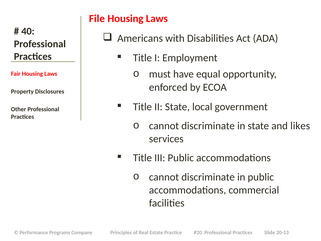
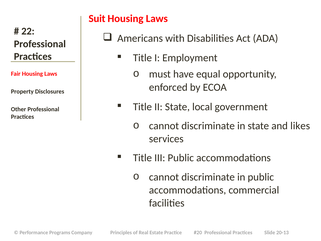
File: File -> Suit
40: 40 -> 22
